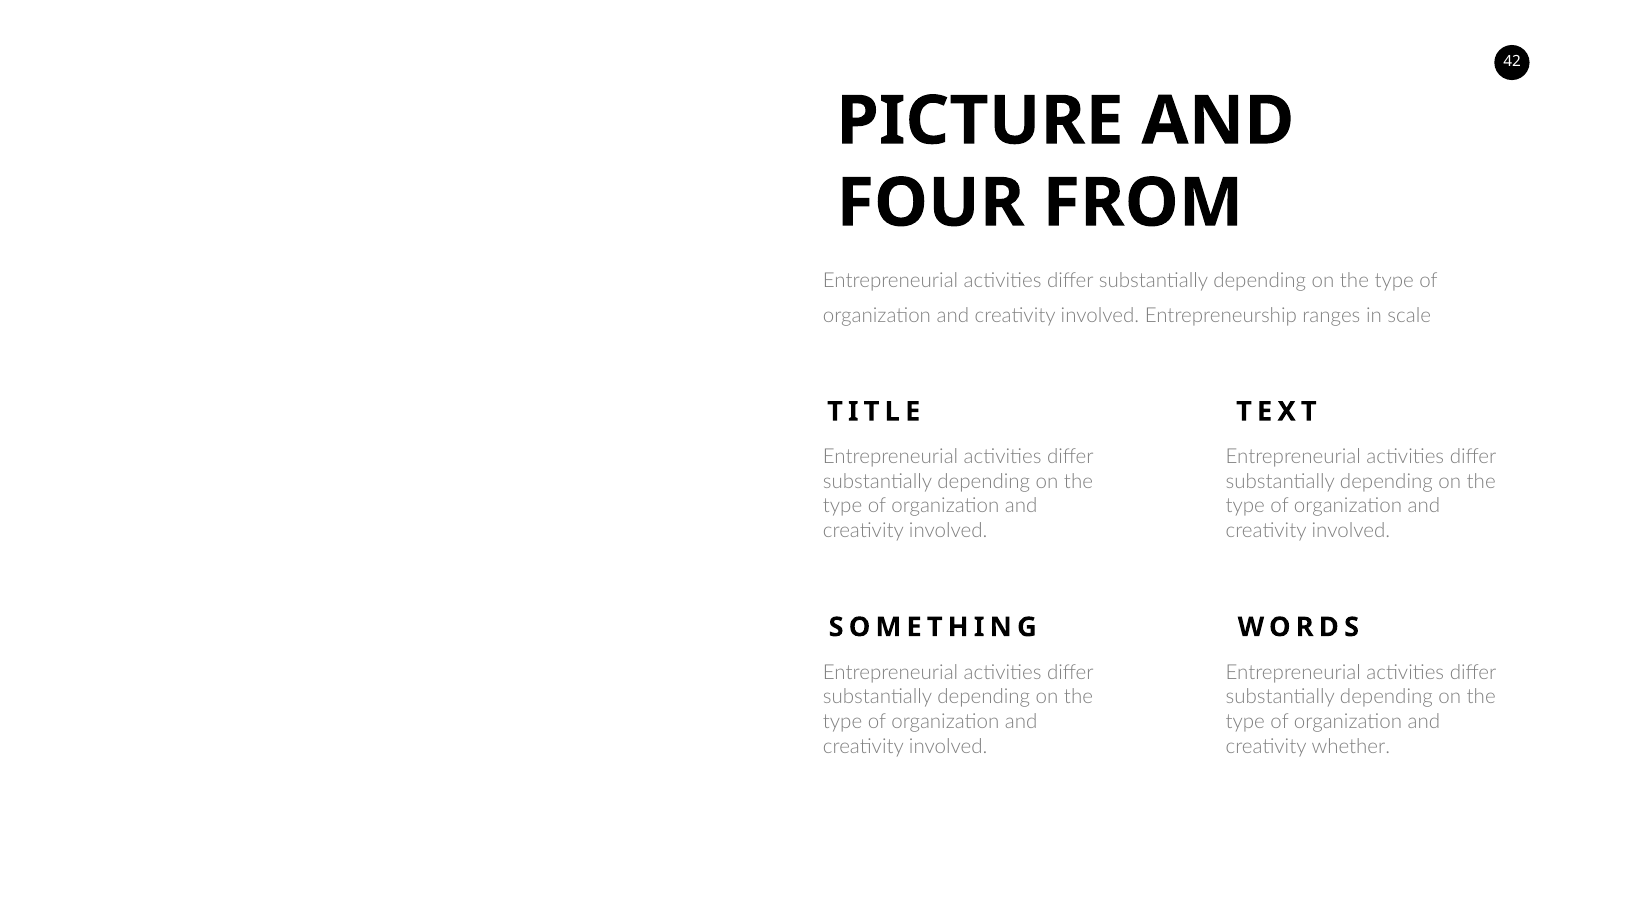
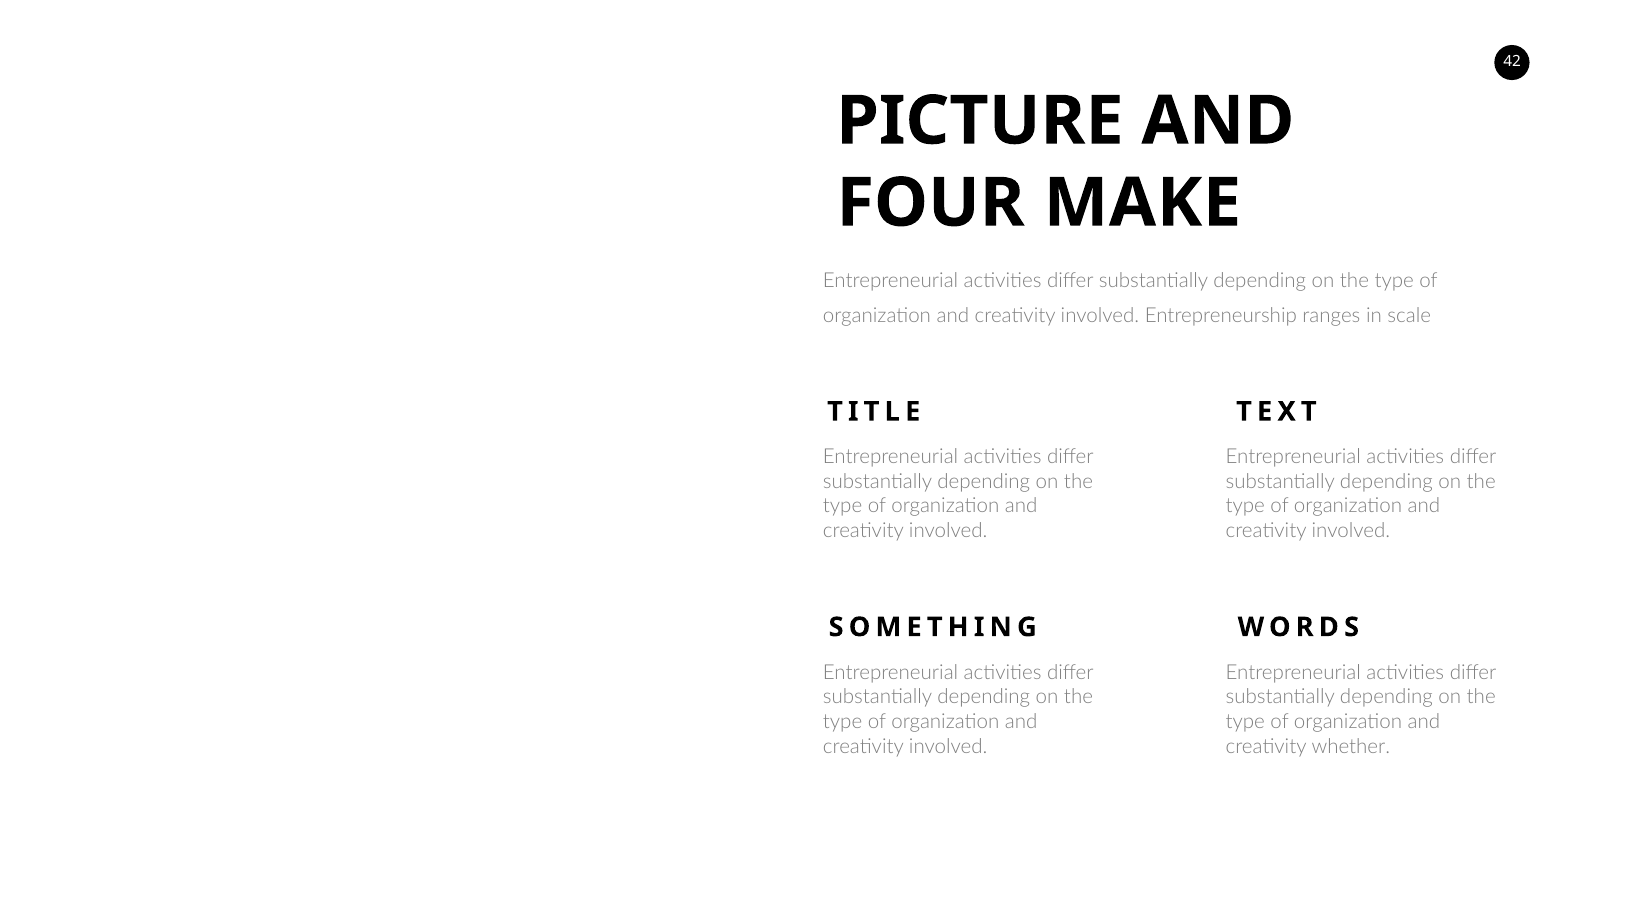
FROM: FROM -> MAKE
